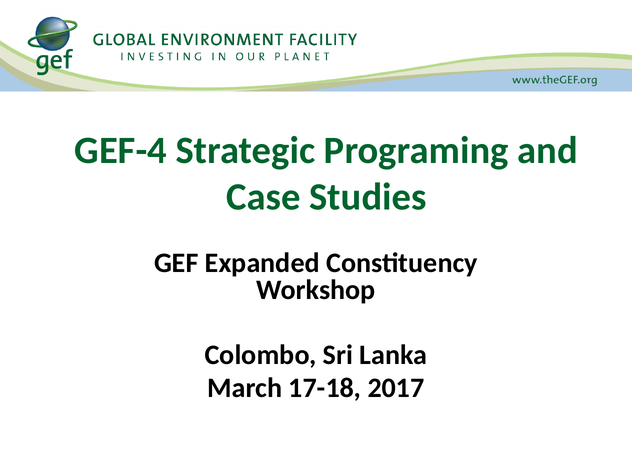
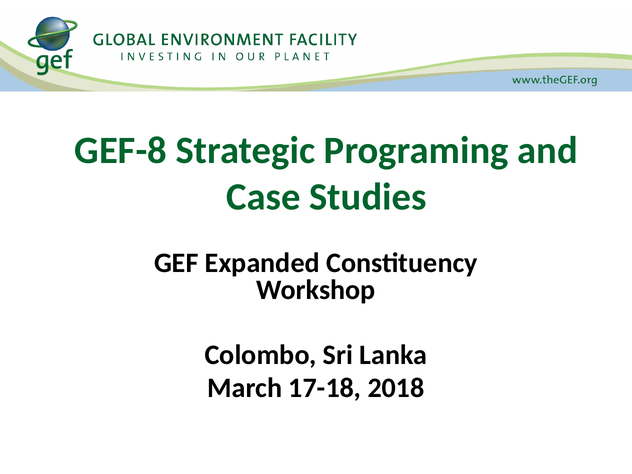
GEF-4: GEF-4 -> GEF-8
2017: 2017 -> 2018
